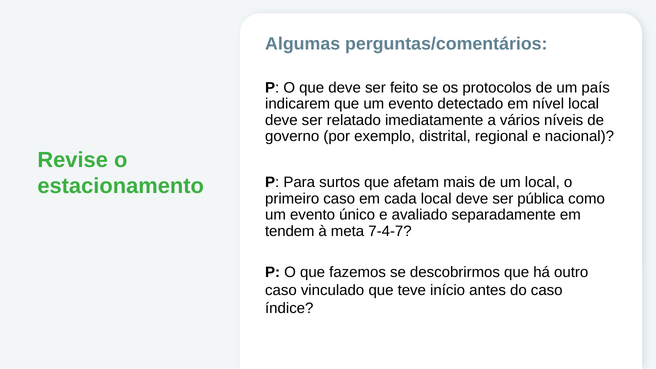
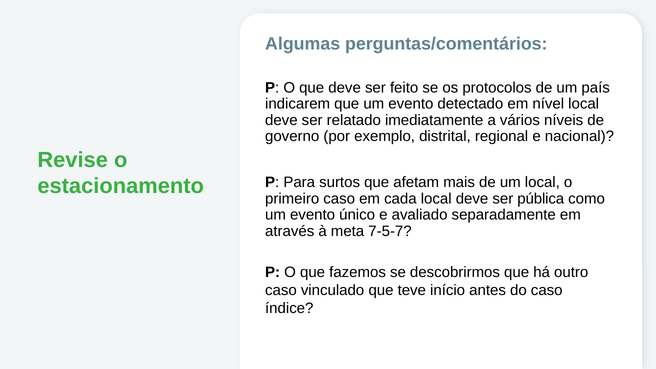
tendem: tendem -> através
7-4-7: 7-4-7 -> 7-5-7
